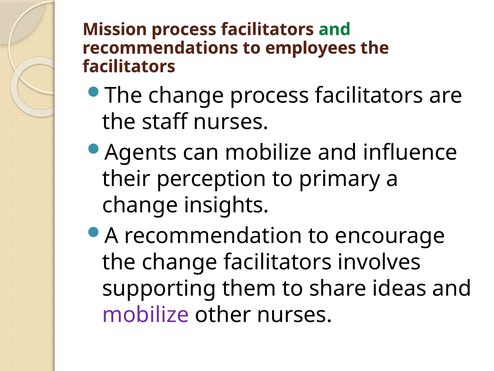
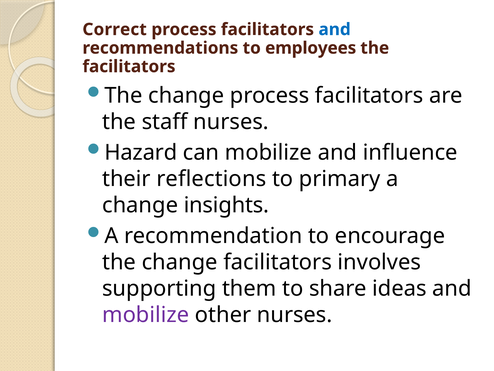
Mission: Mission -> Correct
and at (335, 29) colour: green -> blue
Agents: Agents -> Hazard
perception: perception -> reflections
